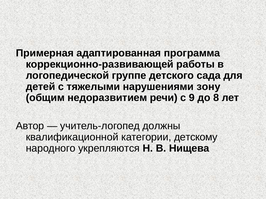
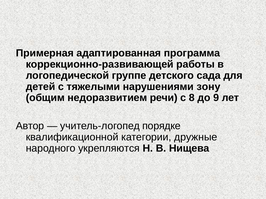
9: 9 -> 8
8: 8 -> 9
должны: должны -> порядке
детскому: детскому -> дружные
